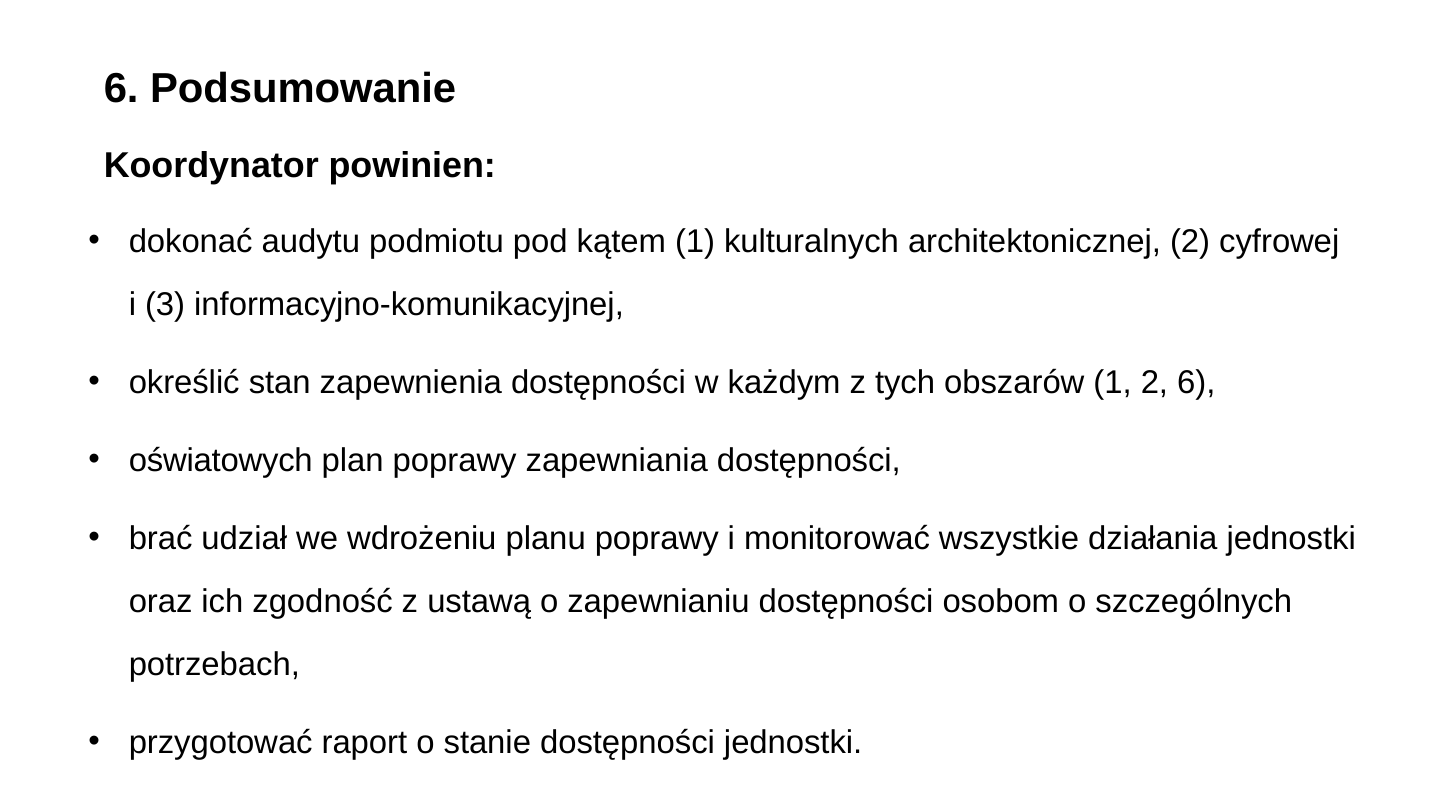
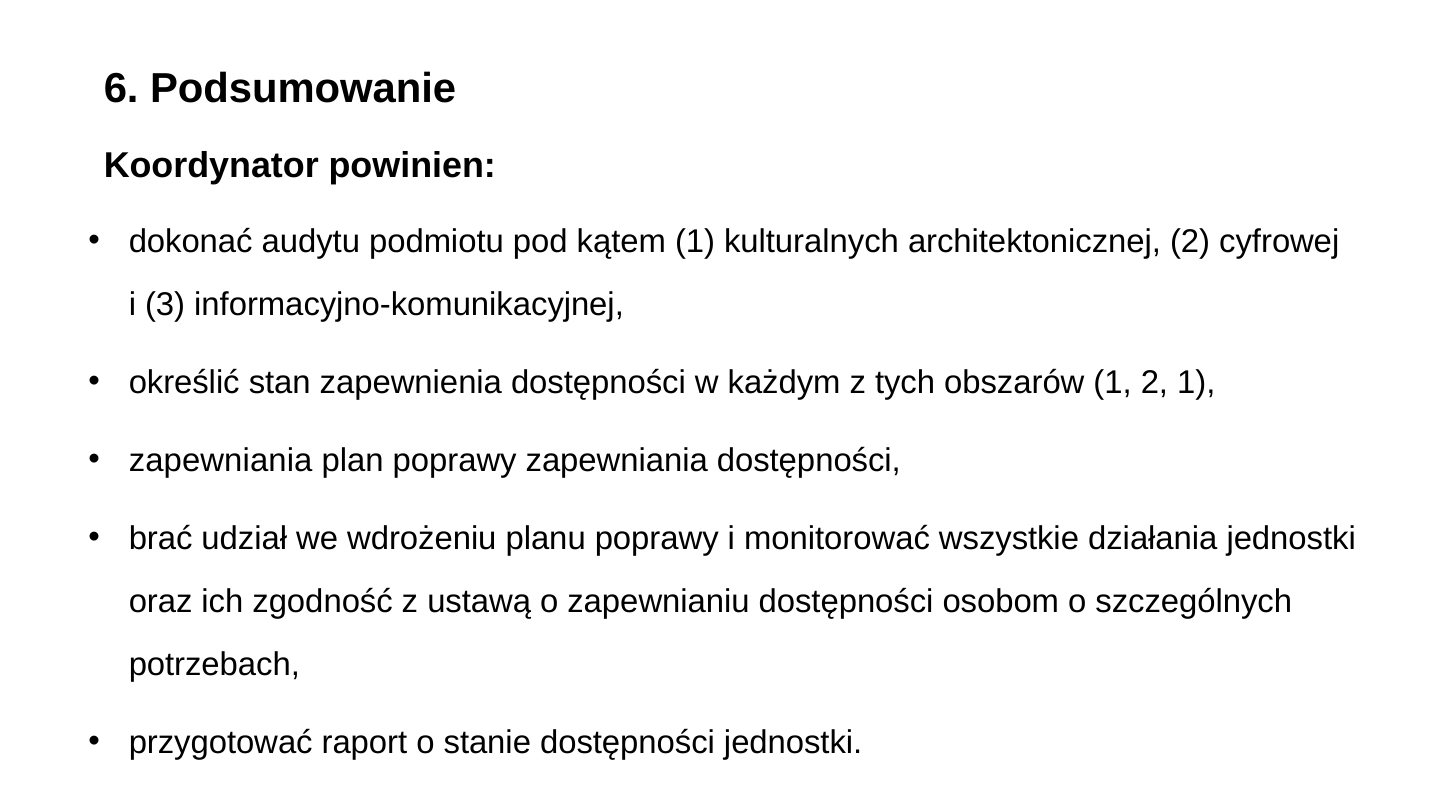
2 6: 6 -> 1
oświatowych at (221, 460): oświatowych -> zapewniania
